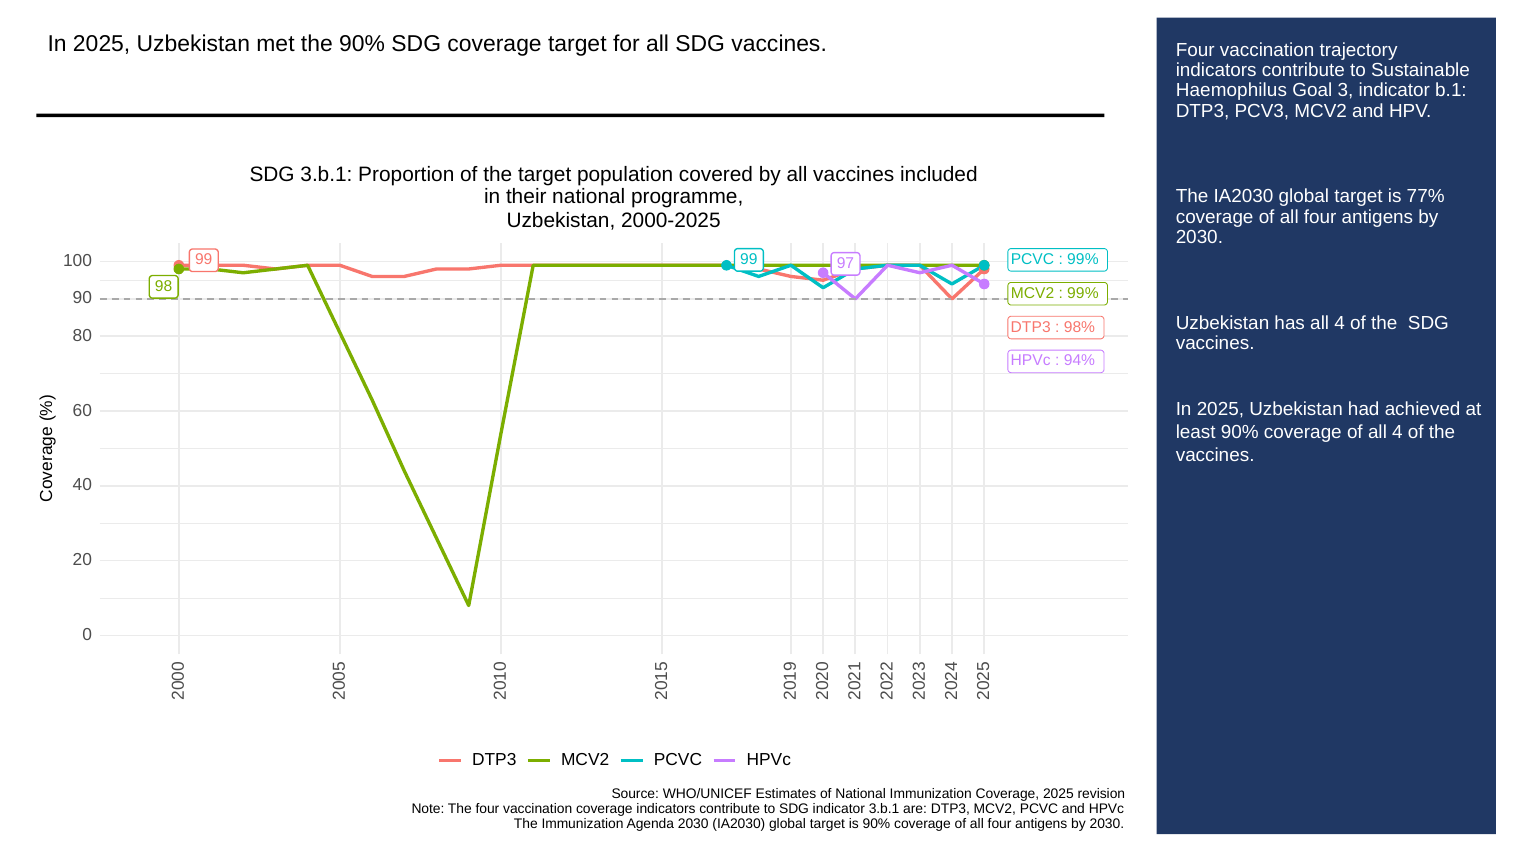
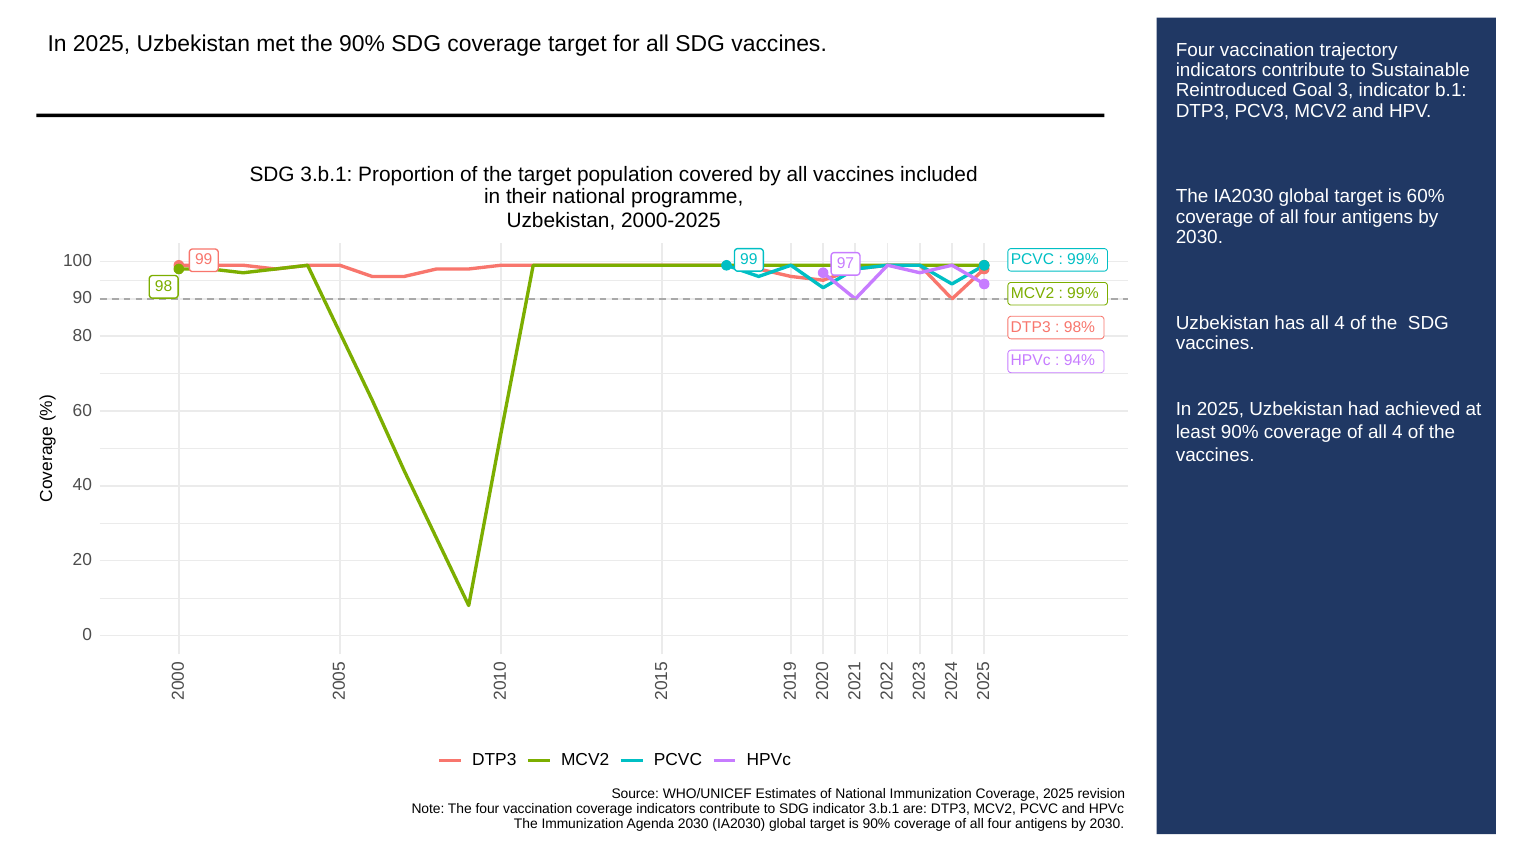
Haemophilus: Haemophilus -> Reintroduced
77%: 77% -> 60%
